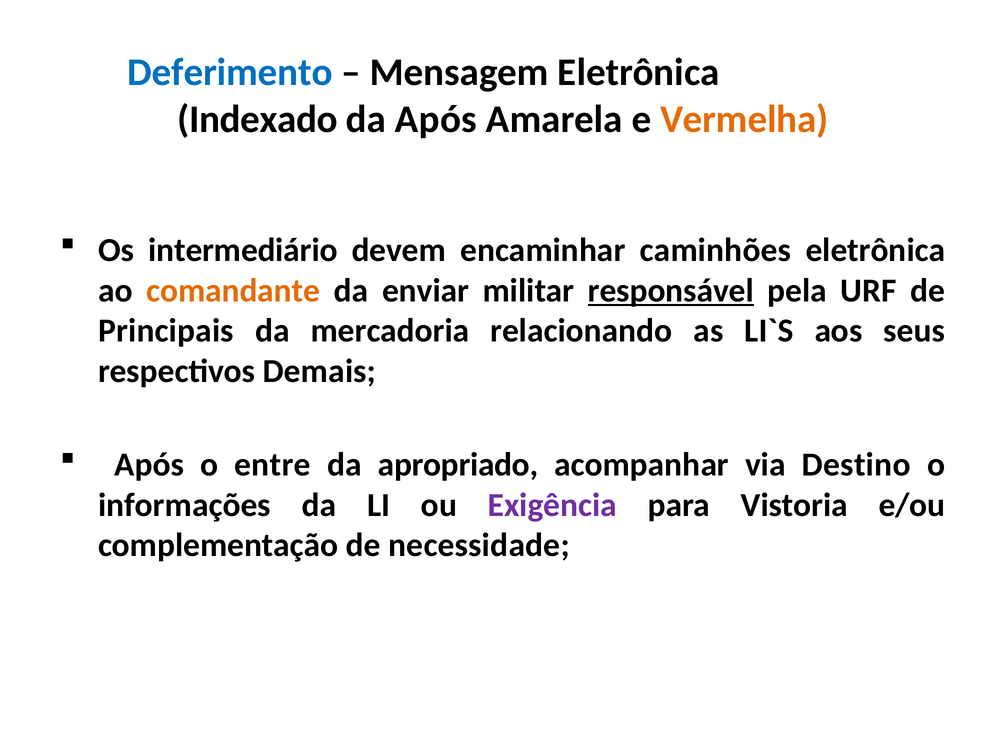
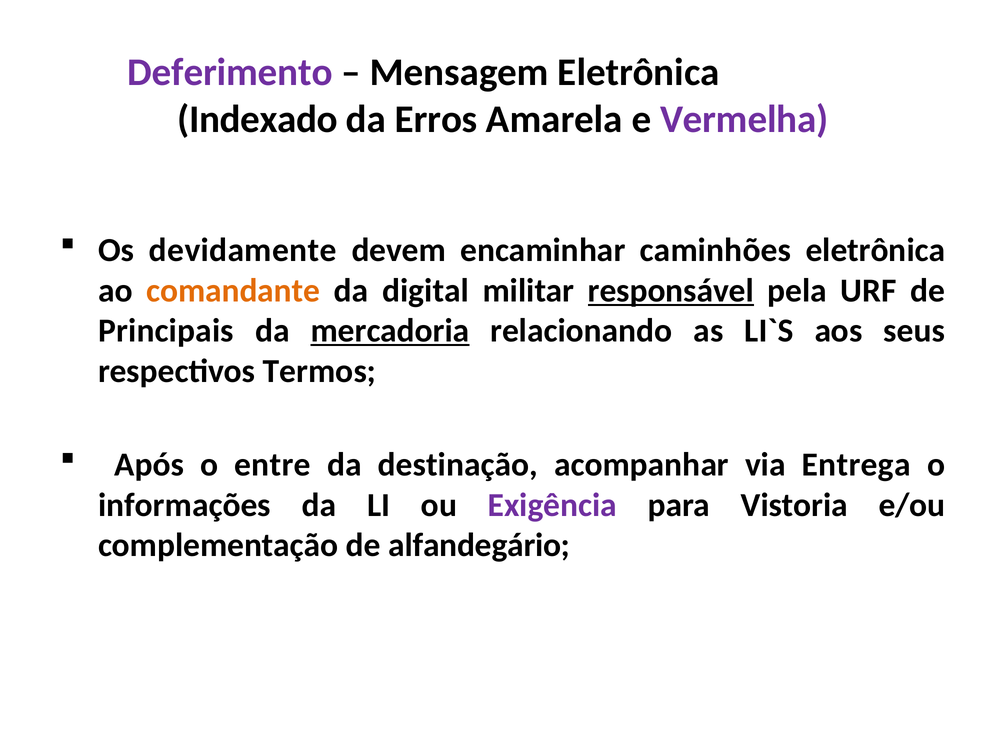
Deferimento colour: blue -> purple
da Após: Após -> Erros
Vermelha colour: orange -> purple
intermediário: intermediário -> devidamente
enviar: enviar -> digital
mercadoria underline: none -> present
Demais: Demais -> Termos
apropriado: apropriado -> destinação
Destino: Destino -> Entrega
necessidade: necessidade -> alfandegário
